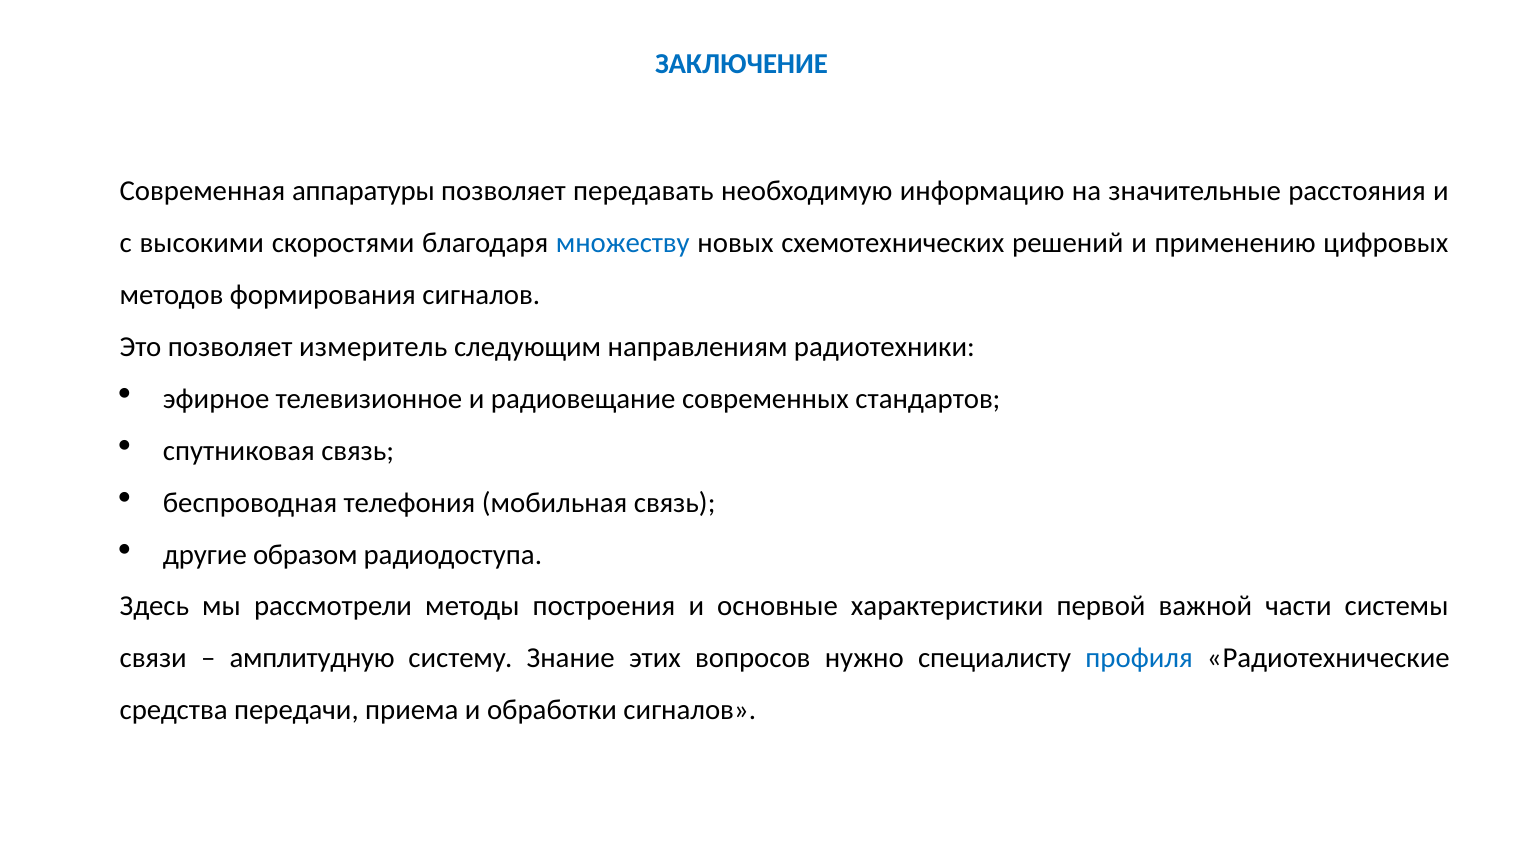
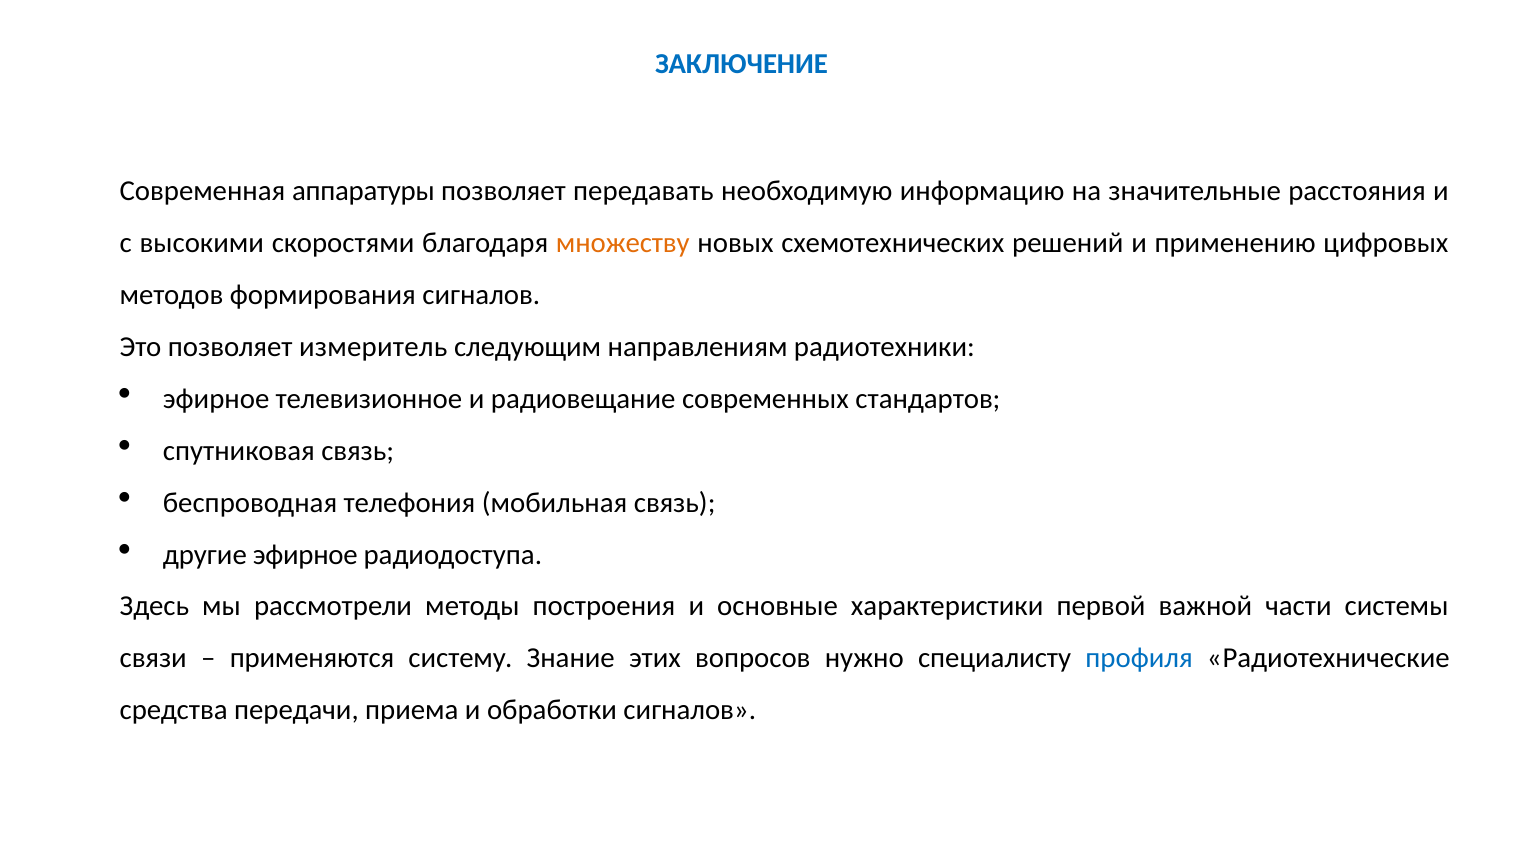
множеству colour: blue -> orange
другие образом: образом -> эфирное
амплитудную: амплитудную -> применяются
